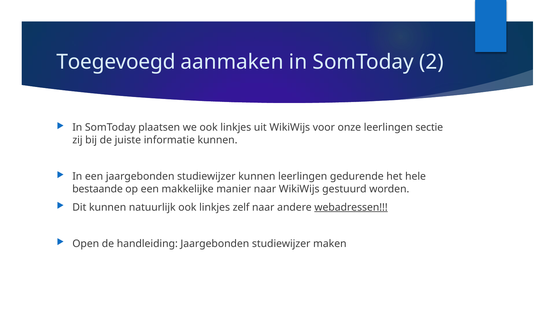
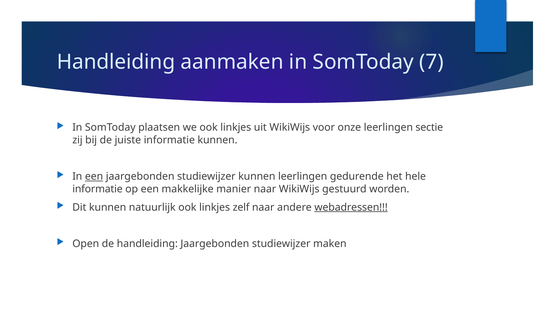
Toegevoegd at (116, 62): Toegevoegd -> Handleiding
2: 2 -> 7
een at (94, 177) underline: none -> present
bestaande at (98, 189): bestaande -> informatie
